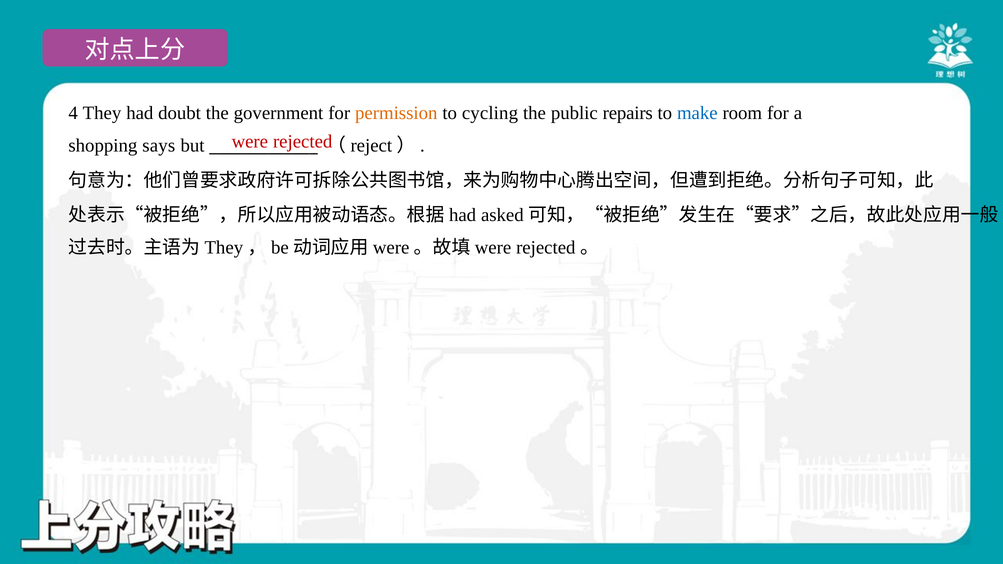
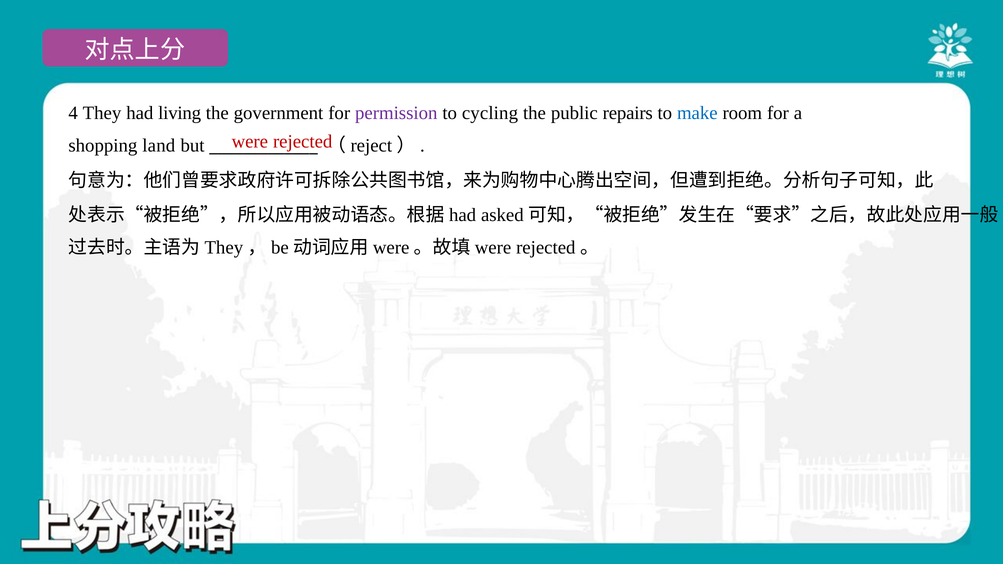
doubt: doubt -> living
permission colour: orange -> purple
says: says -> land
